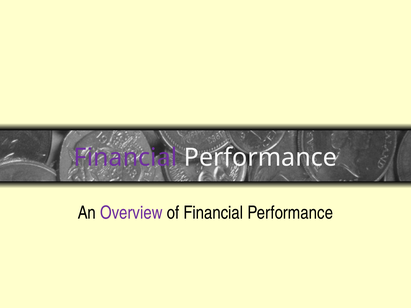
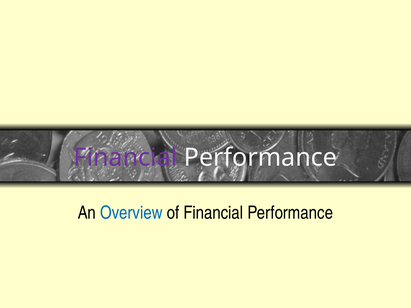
Overview colour: purple -> blue
